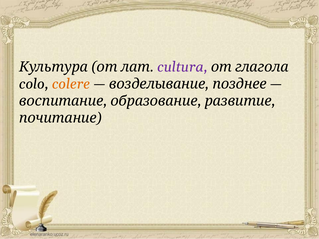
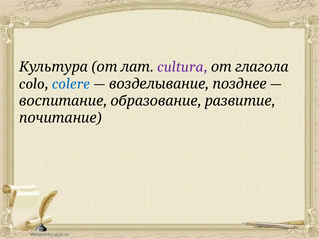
colere colour: orange -> blue
